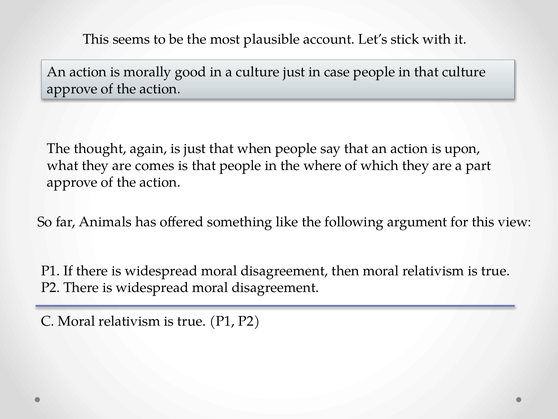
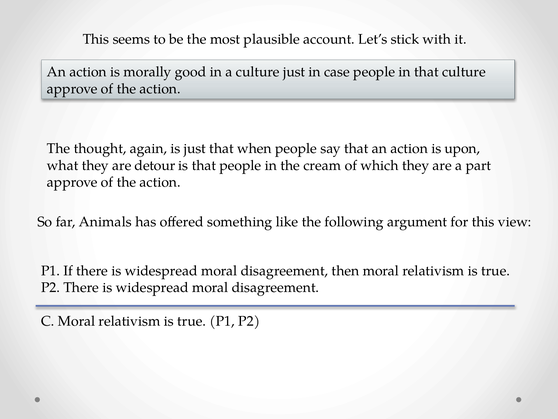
comes: comes -> detour
where: where -> cream
